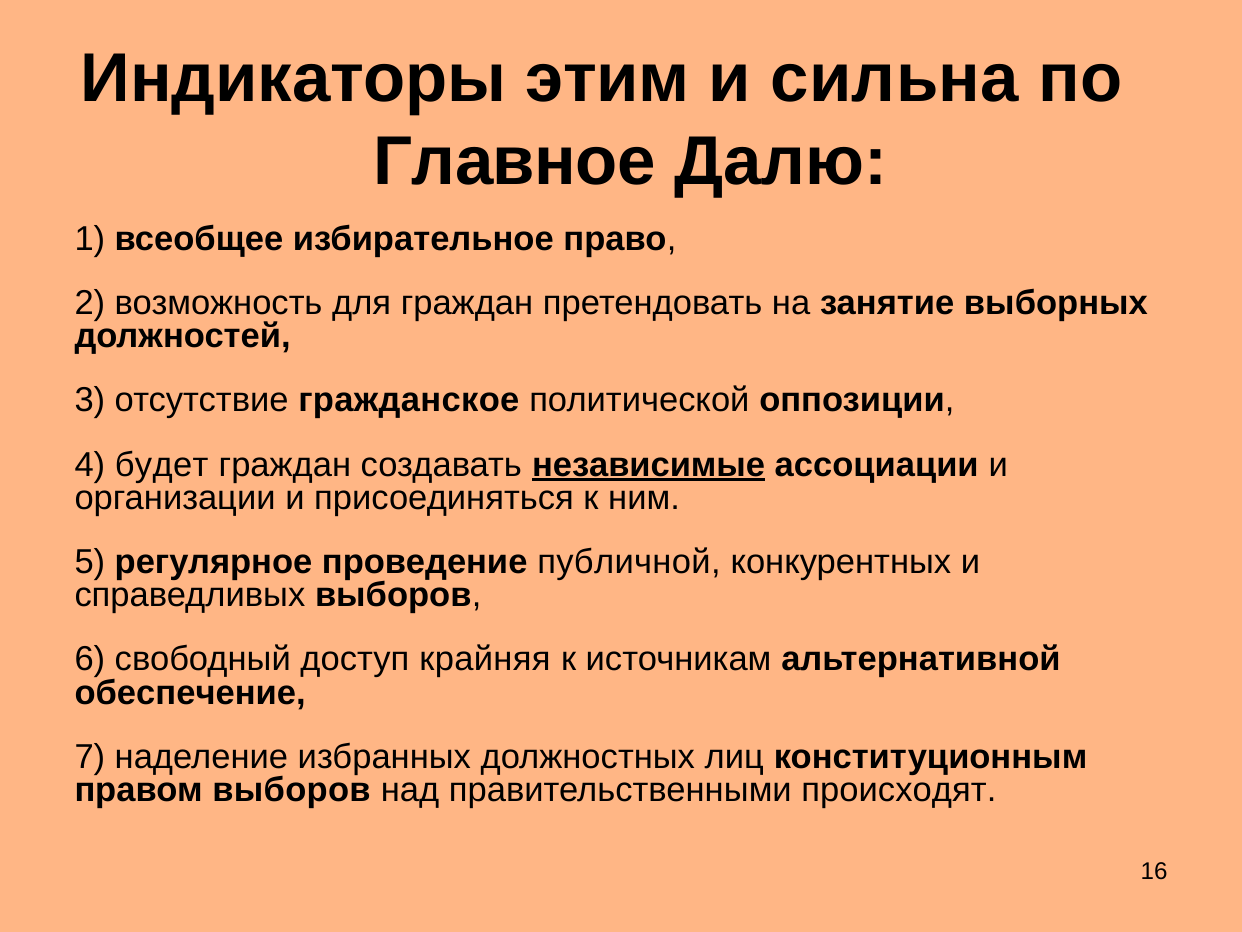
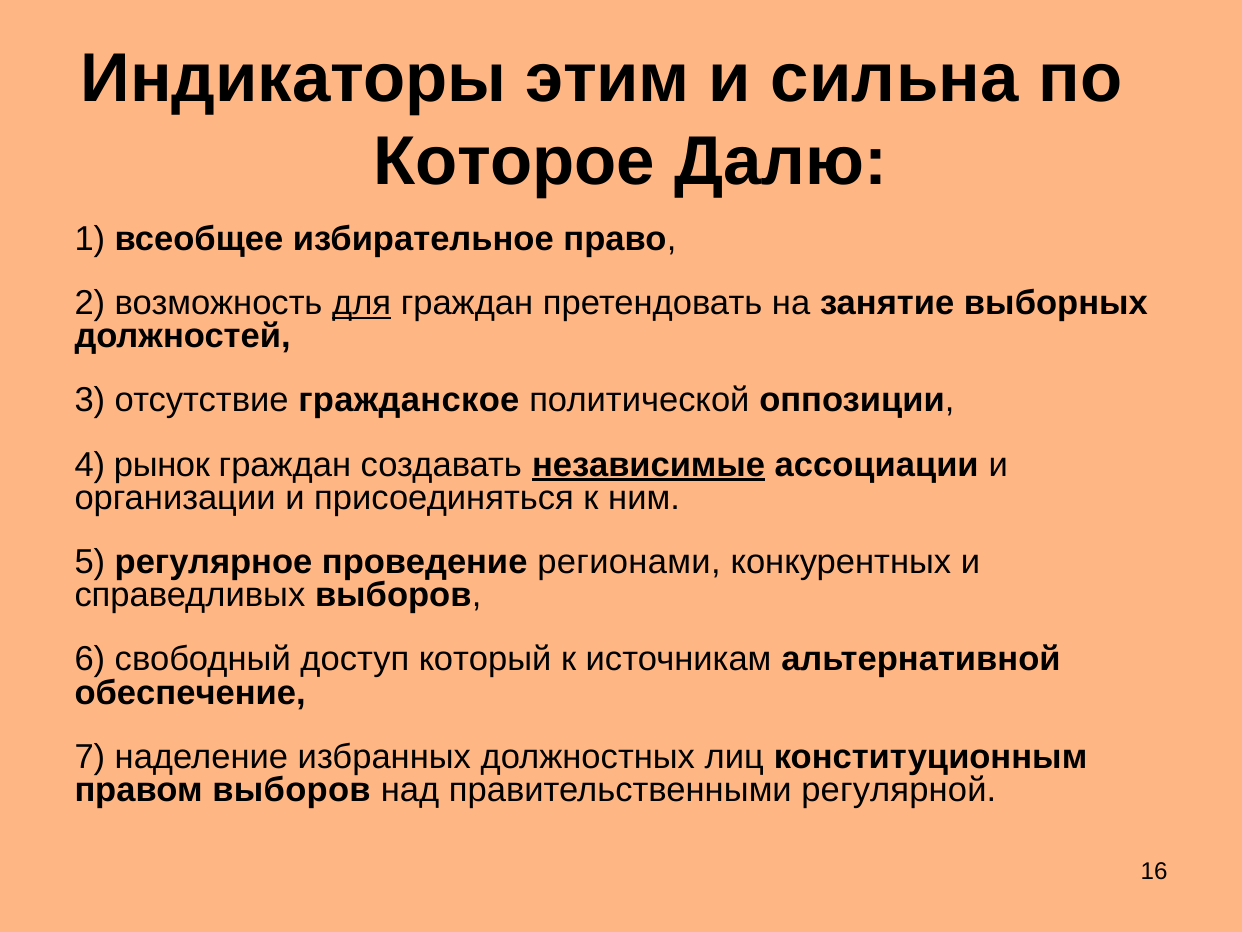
Главное: Главное -> Которое
для underline: none -> present
будет: будет -> рынок
публичной: публичной -> регионами
крайняя: крайняя -> который
происходят: происходят -> регулярной
